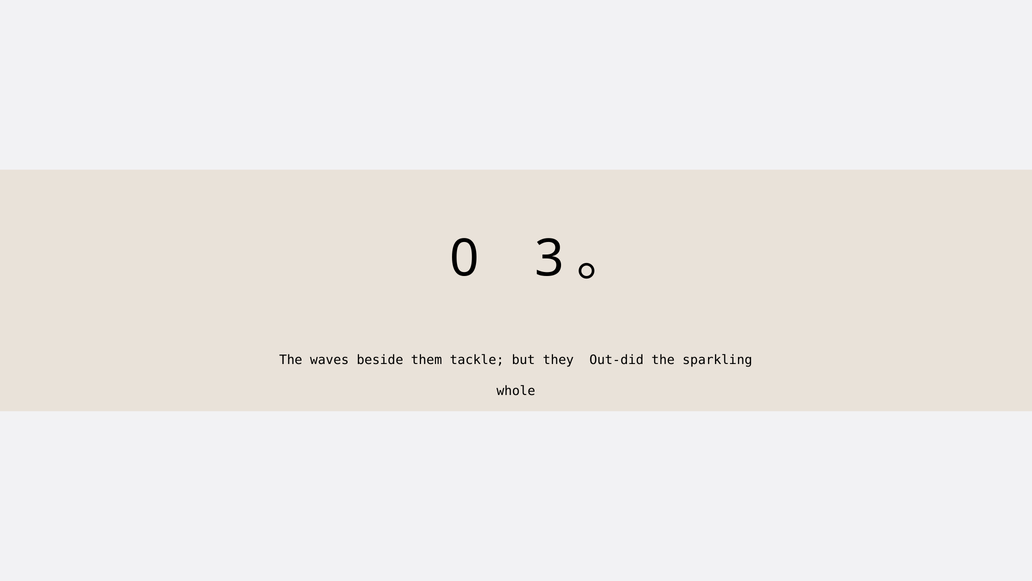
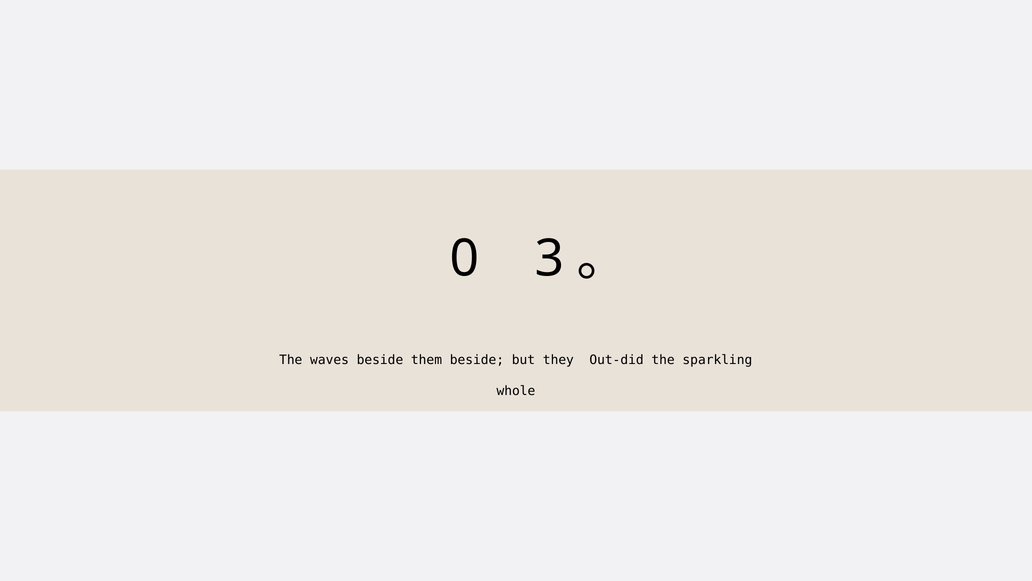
them tackle: tackle -> beside
